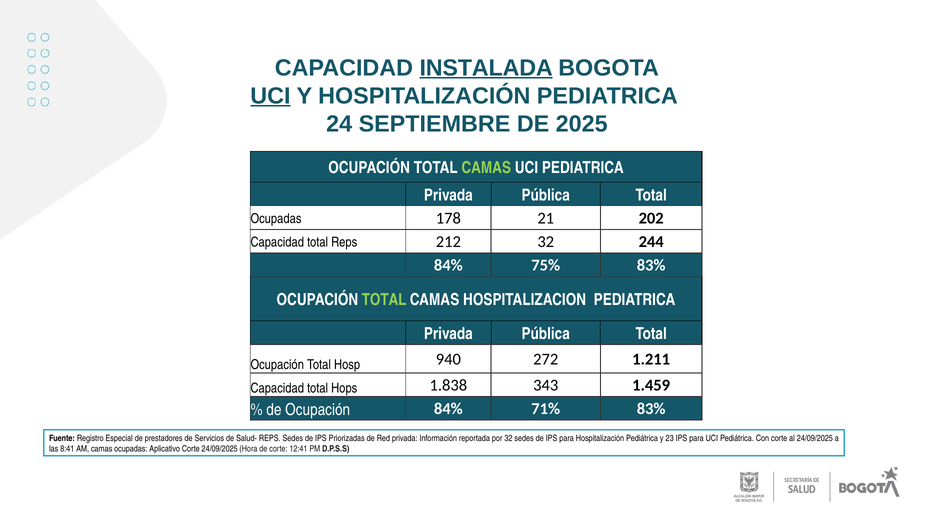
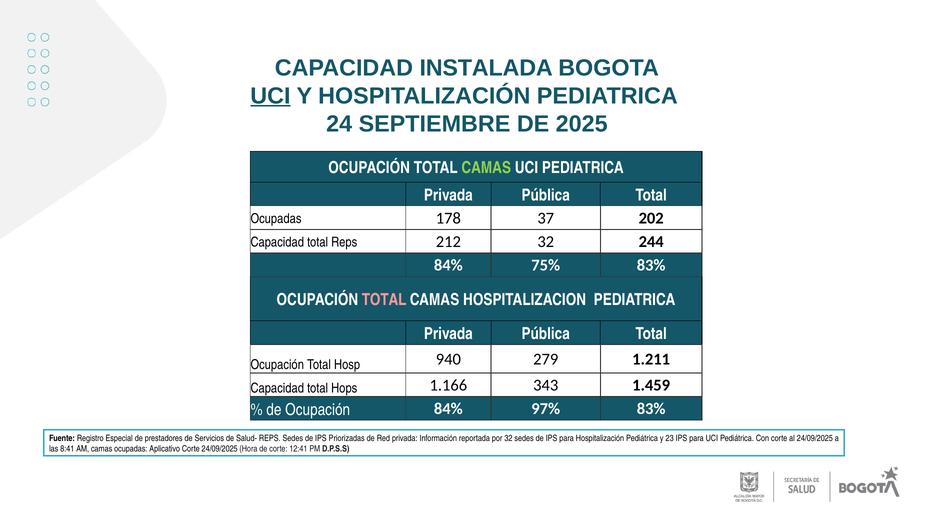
INSTALADA underline: present -> none
21: 21 -> 37
TOTAL at (384, 300) colour: light green -> pink
272: 272 -> 279
1.838: 1.838 -> 1.166
71%: 71% -> 97%
